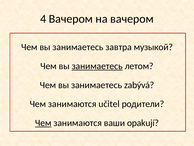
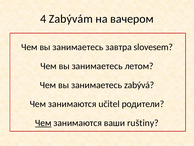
4 Вачером: Вачером -> Zabývám
музыкой: музыкой -> slovesem
занимаетесь at (97, 66) underline: present -> none
opakují: opakují -> ruštiny
